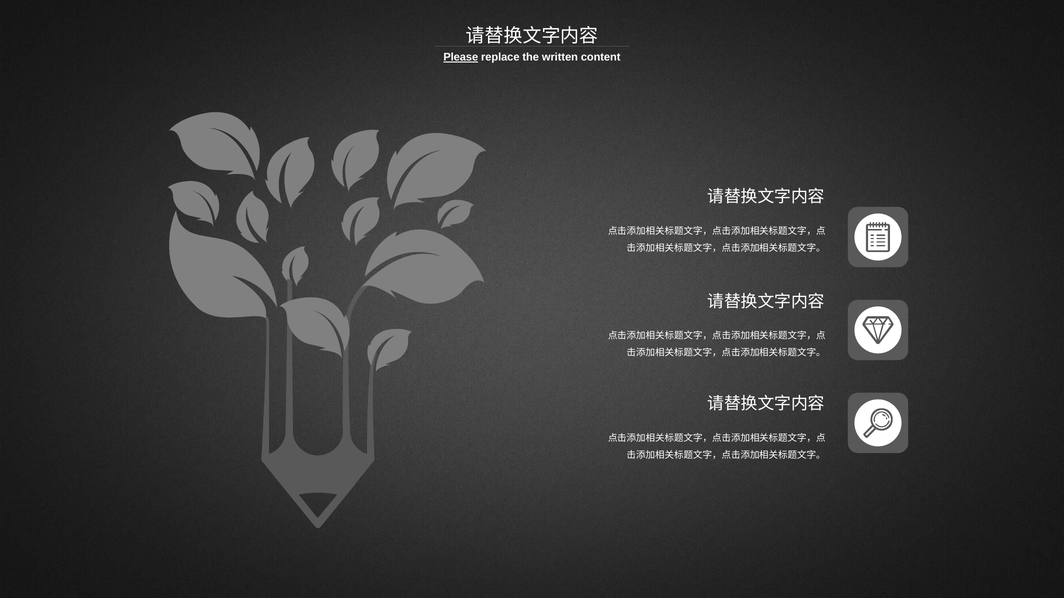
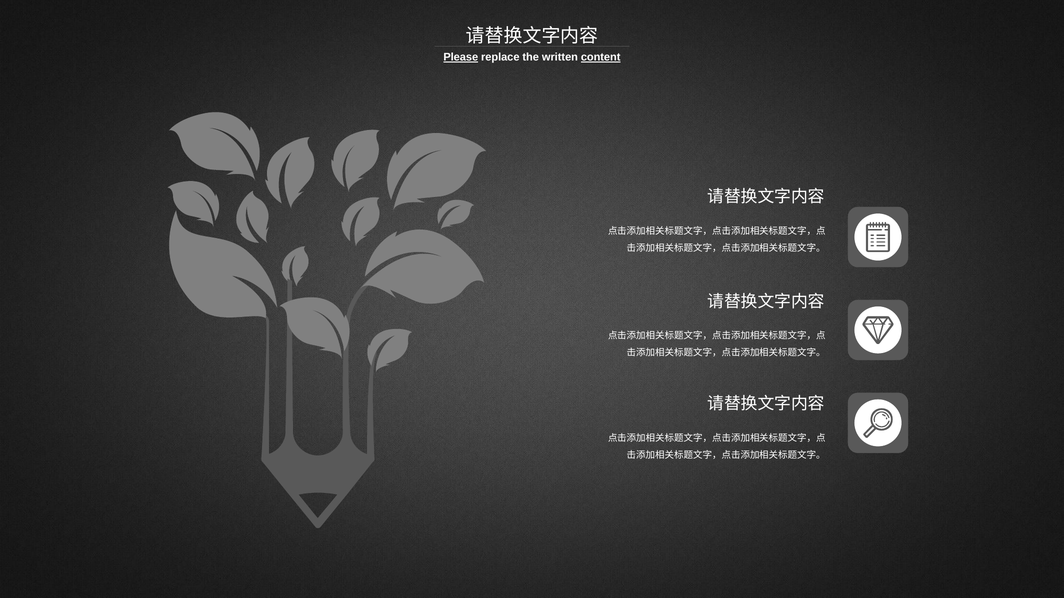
content underline: none -> present
